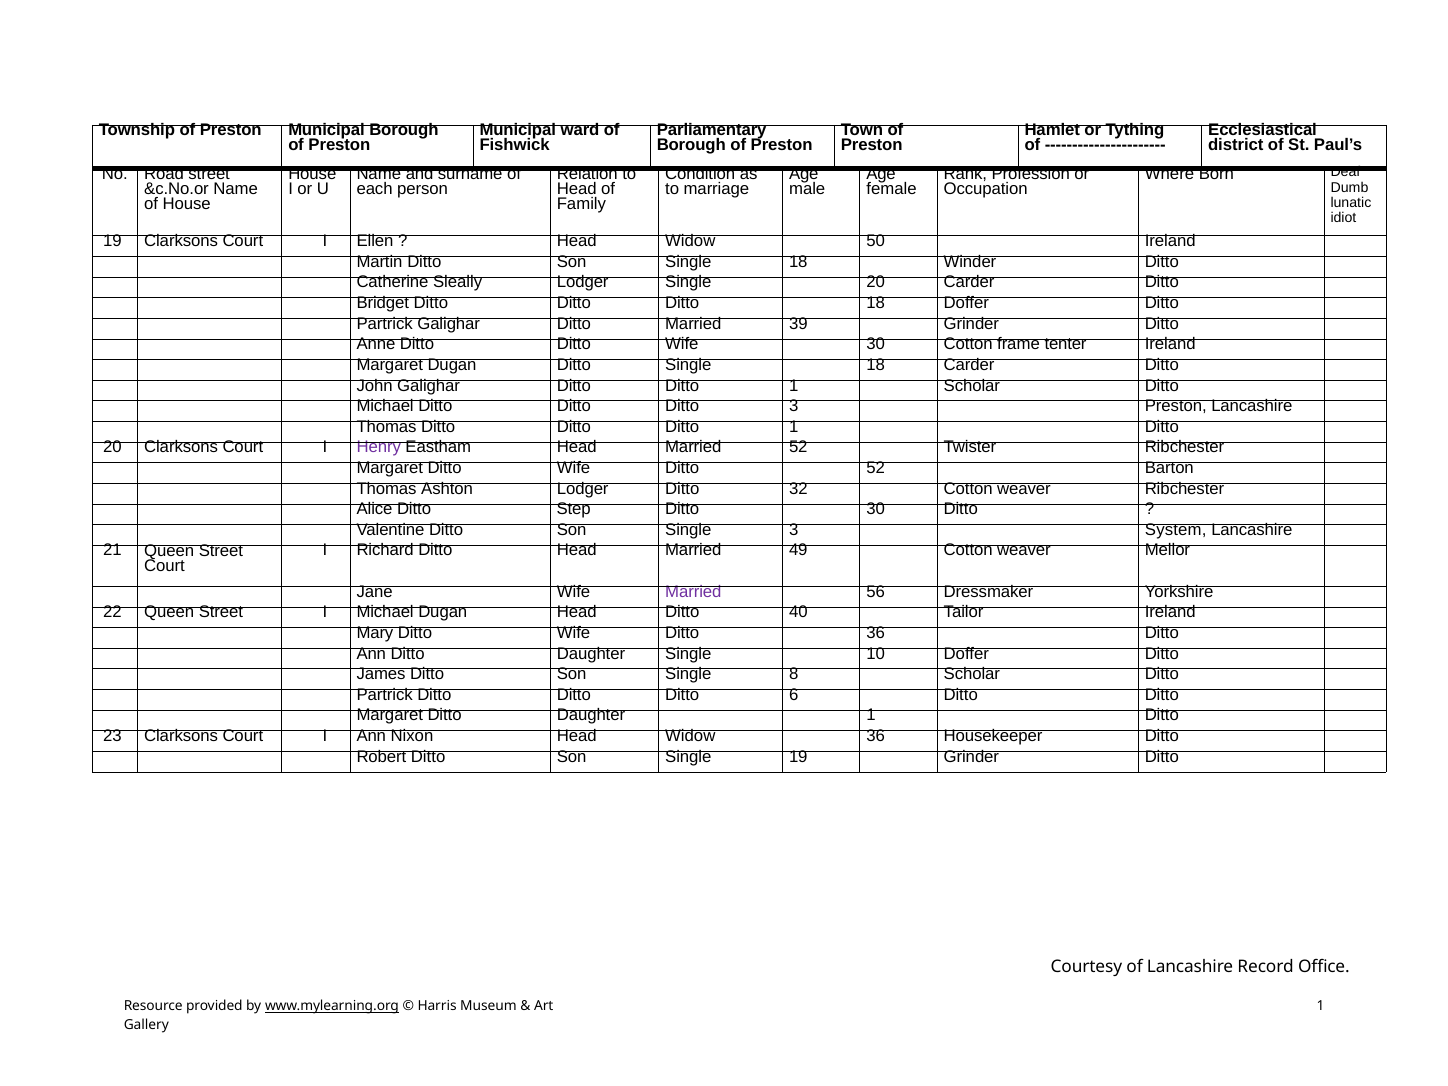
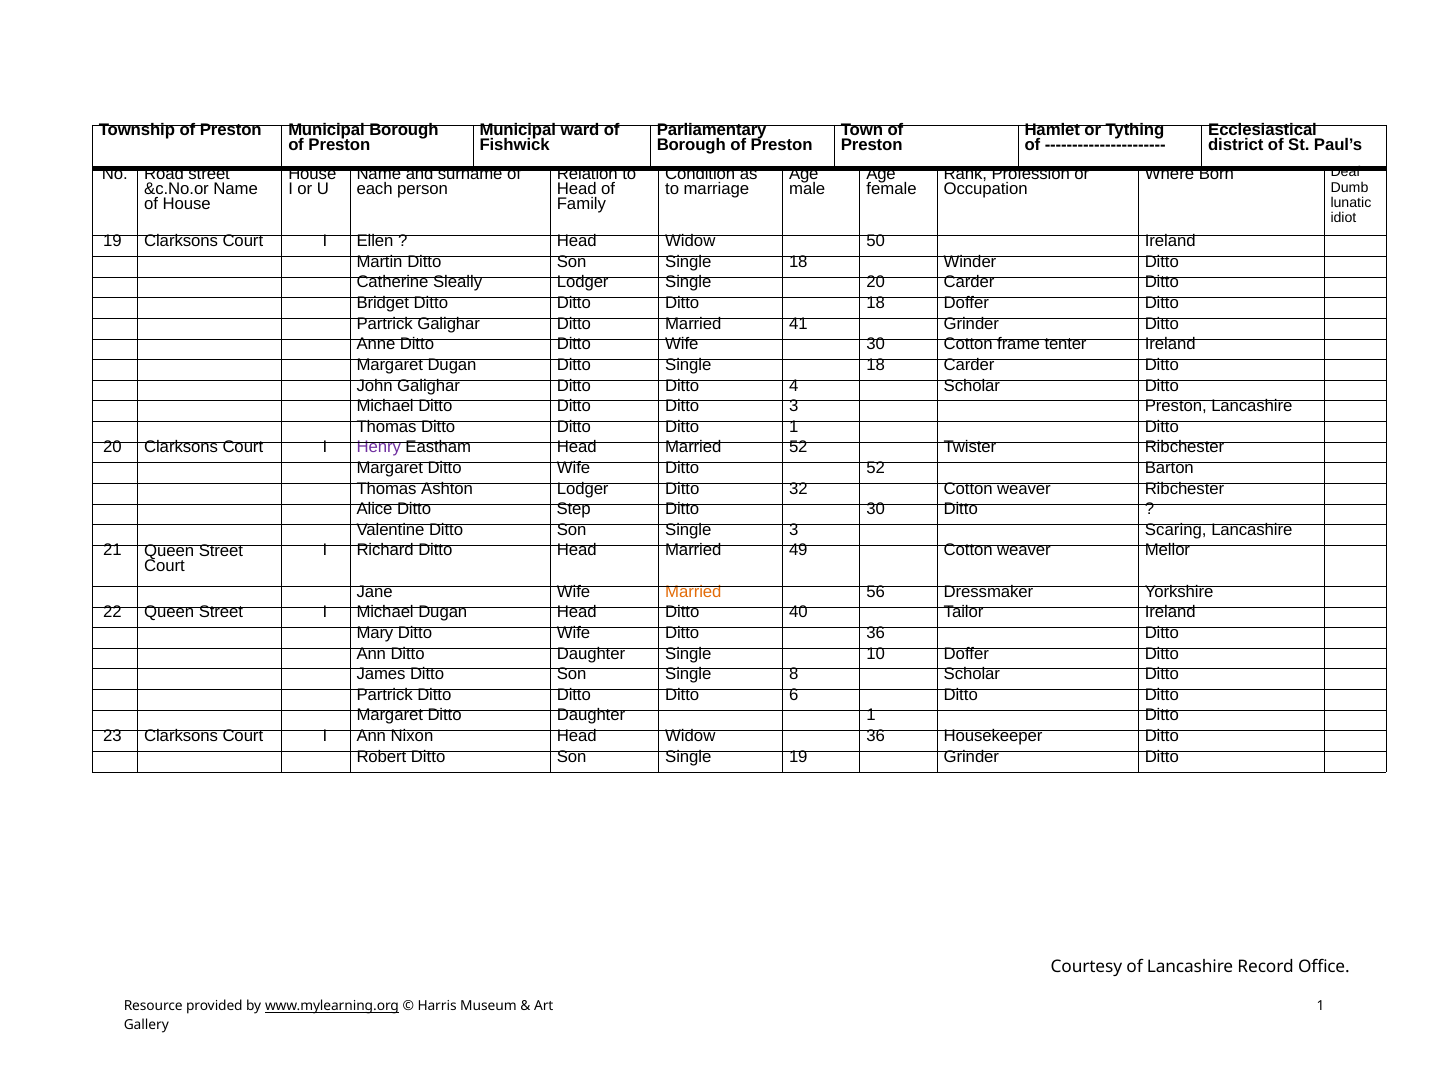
39: 39 -> 41
Galighar Ditto Ditto 1: 1 -> 4
System: System -> Scaring
Married at (693, 592) colour: purple -> orange
